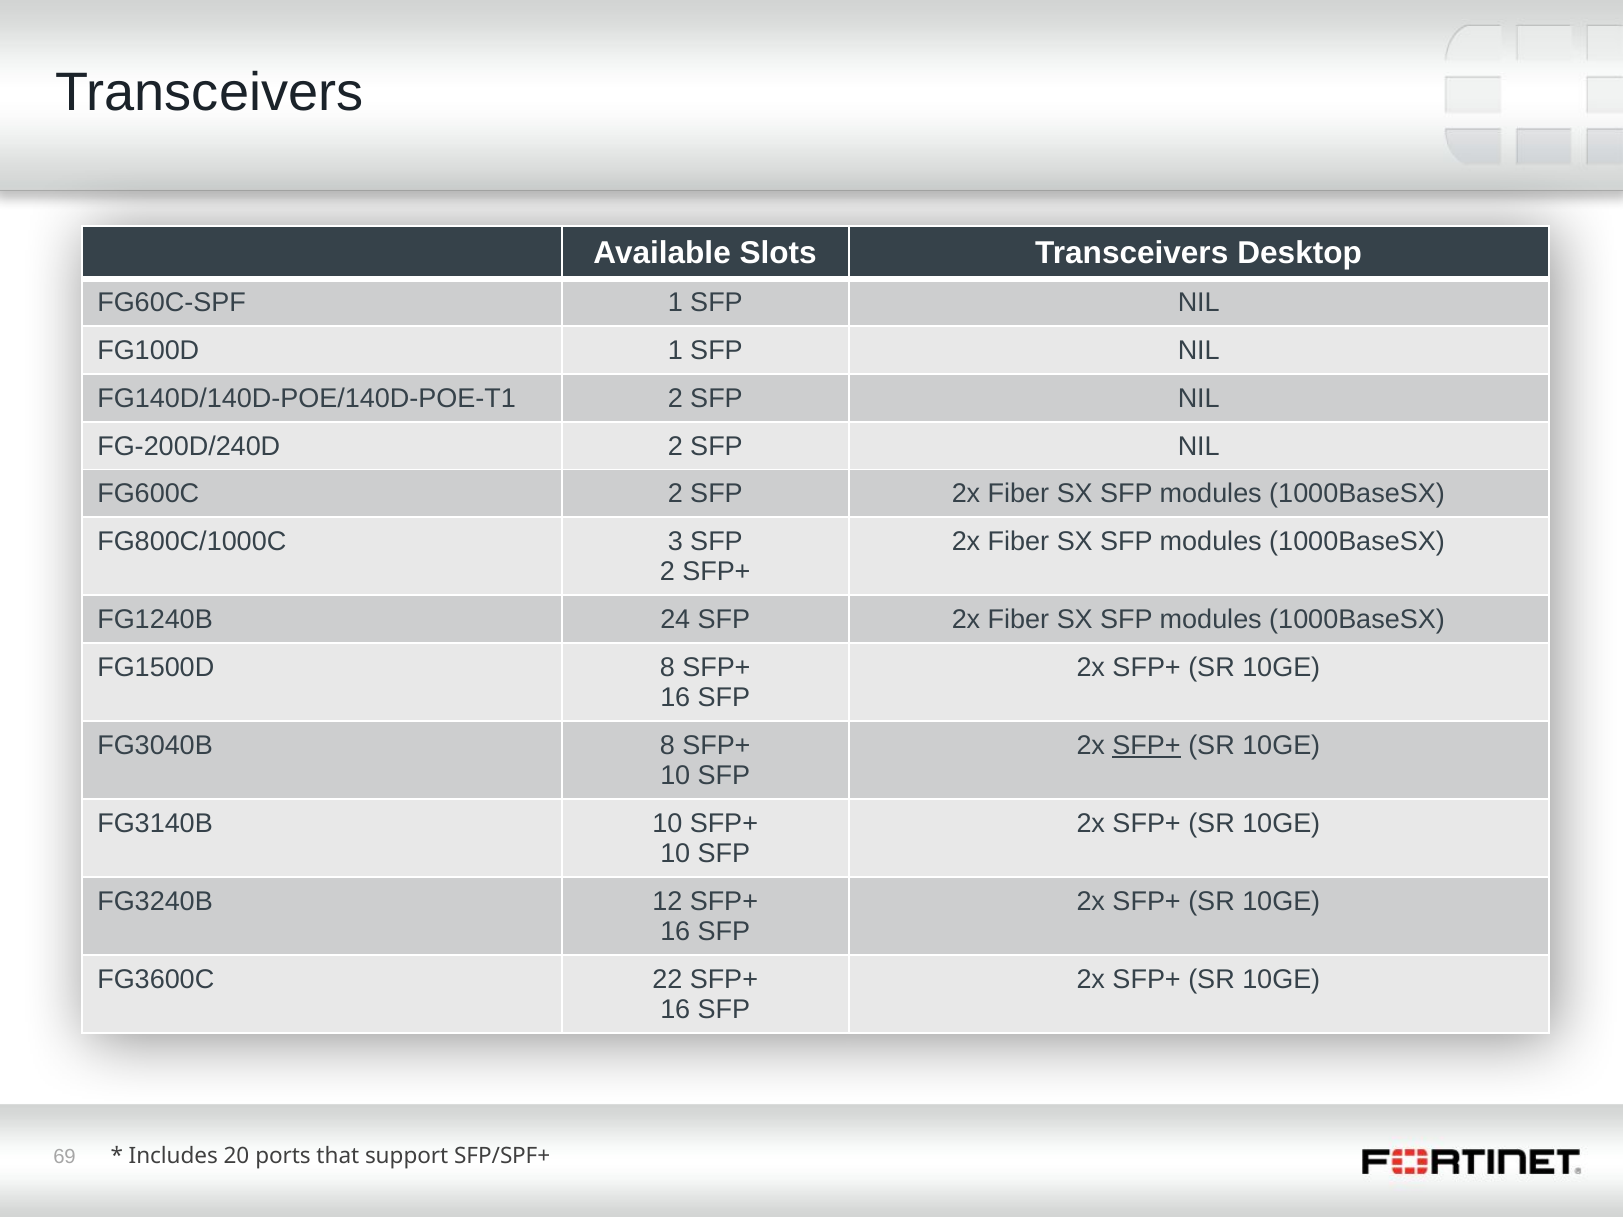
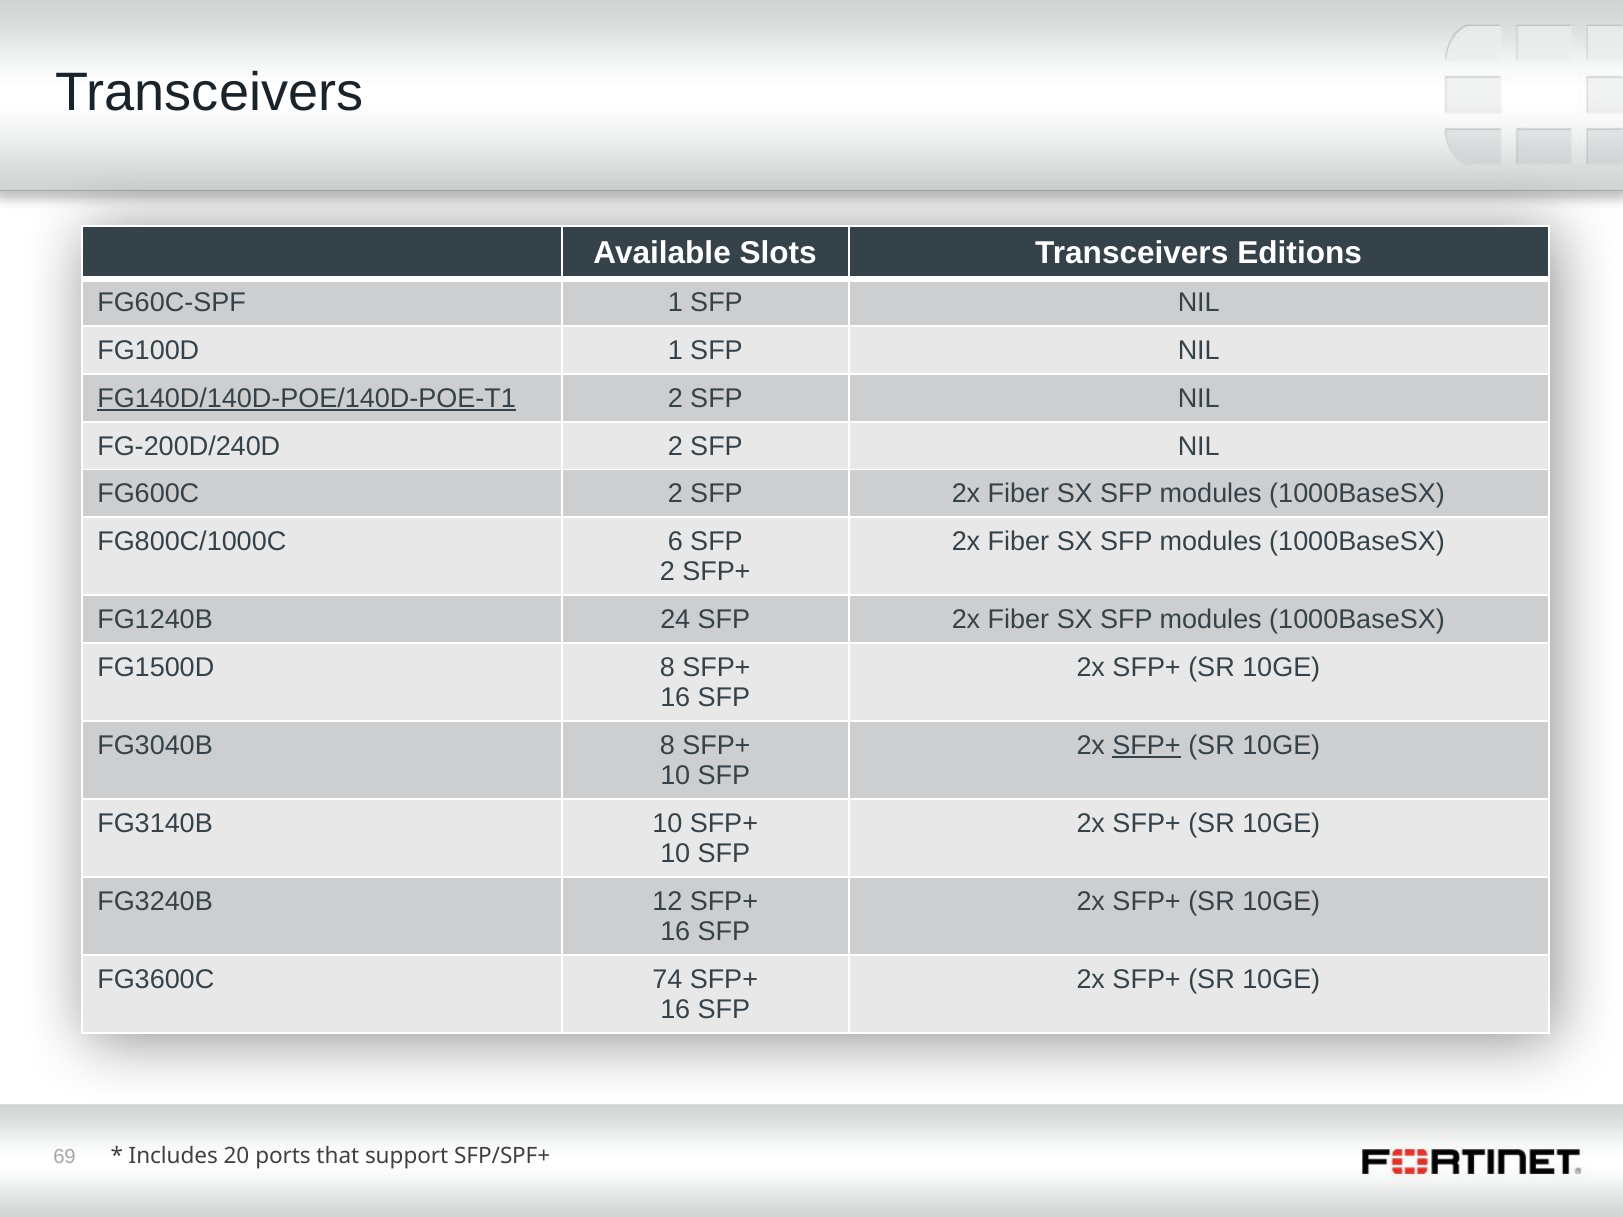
Desktop: Desktop -> Editions
FG140D/140D-POE/140D-POE-T1 underline: none -> present
3: 3 -> 6
22: 22 -> 74
